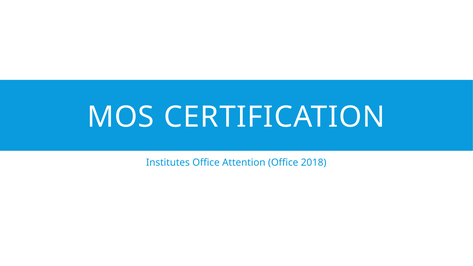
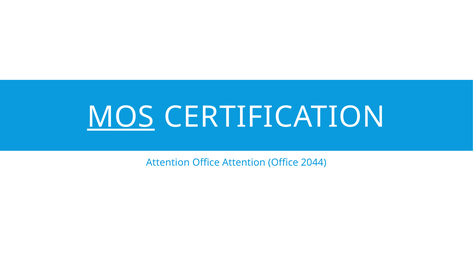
MOS underline: none -> present
Institutes at (168, 163): Institutes -> Attention
2018: 2018 -> 2044
